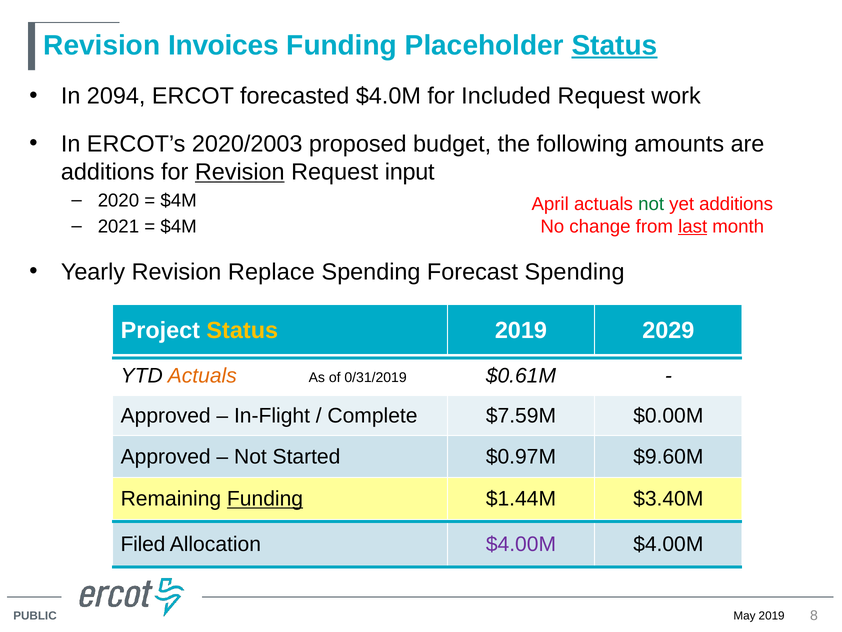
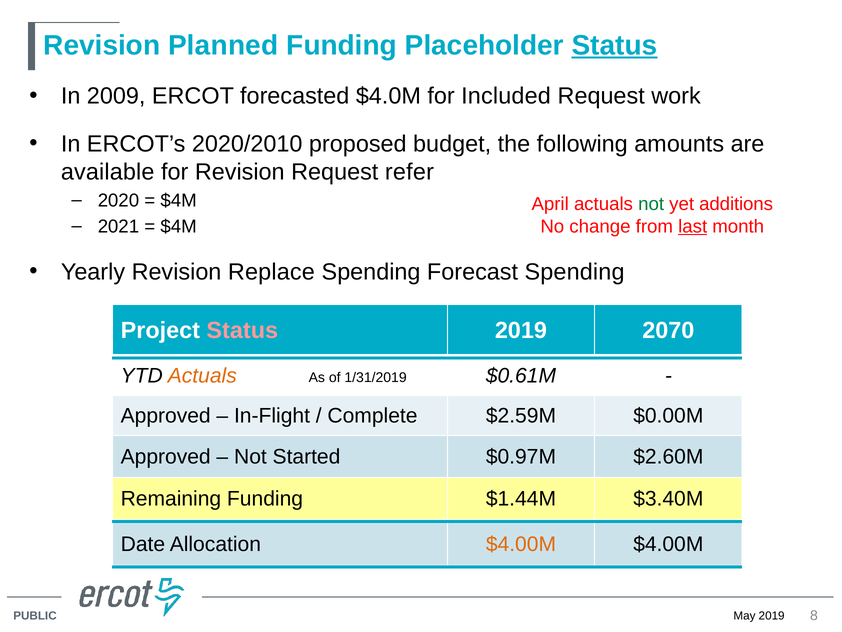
Invoices: Invoices -> Planned
2094: 2094 -> 2009
2020/2003: 2020/2003 -> 2020/2010
additions at (108, 172): additions -> available
Revision at (240, 172) underline: present -> none
input: input -> refer
Status at (242, 330) colour: yellow -> pink
2029: 2029 -> 2070
0/31/2019: 0/31/2019 -> 1/31/2019
$7.59M: $7.59M -> $2.59M
$9.60M: $9.60M -> $2.60M
Funding at (265, 498) underline: present -> none
Filed: Filed -> Date
$4.00M at (521, 544) colour: purple -> orange
